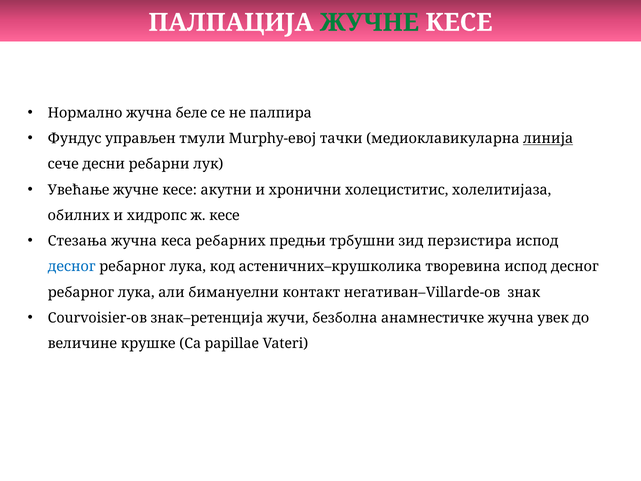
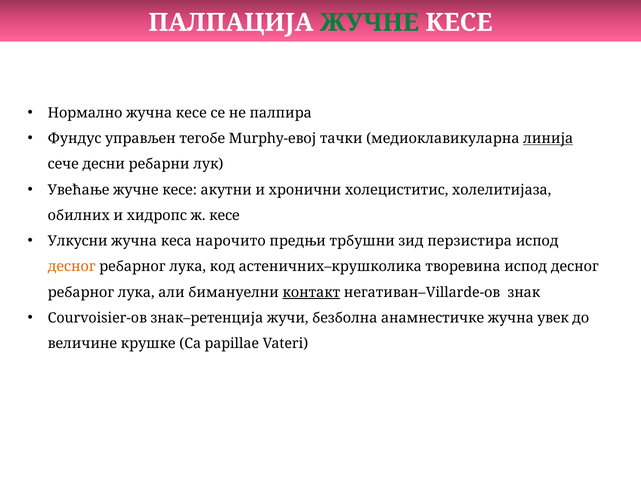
жучна беле: беле -> кесе
тмули: тмули -> тегобе
Стезања: Стезања -> Улкусни
ребарних: ребарних -> нарочито
десног at (72, 267) colour: blue -> orange
контакт underline: none -> present
